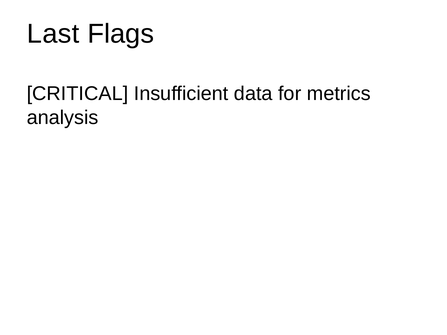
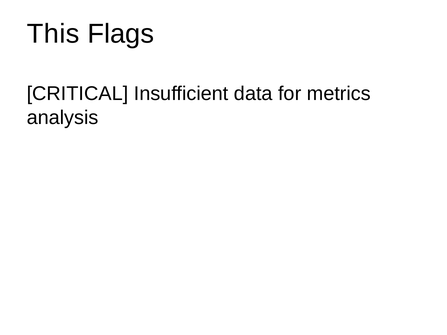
Last: Last -> This
